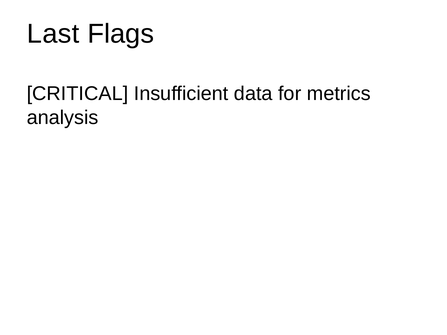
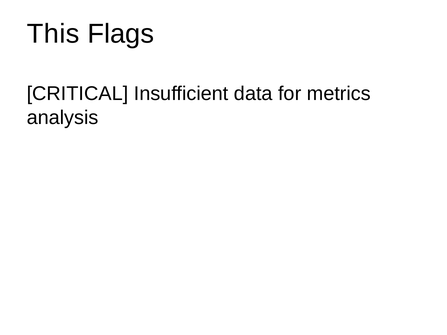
Last: Last -> This
